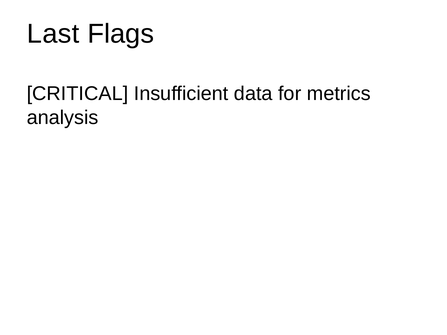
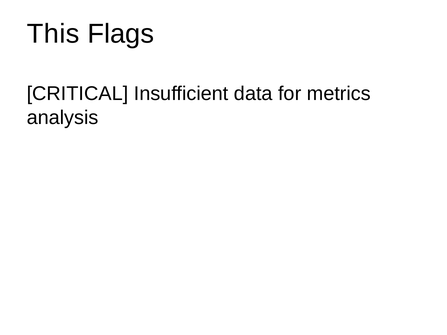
Last: Last -> This
